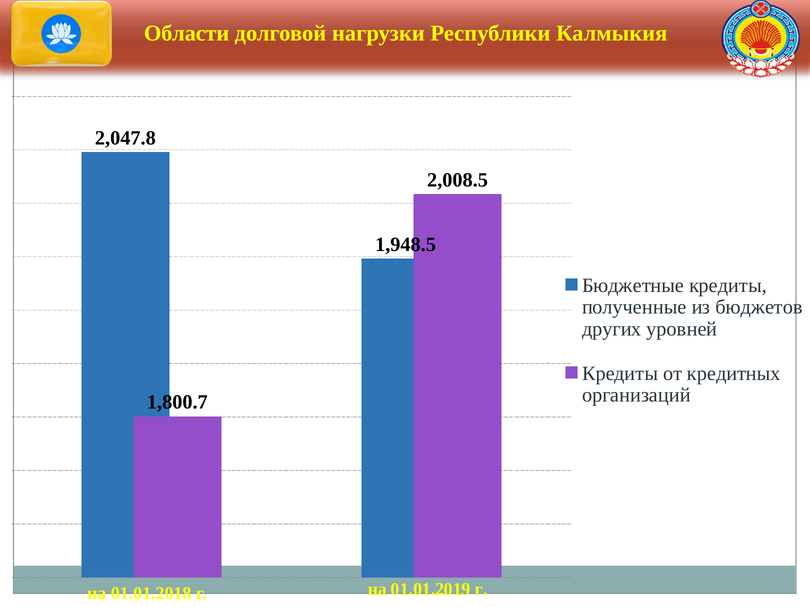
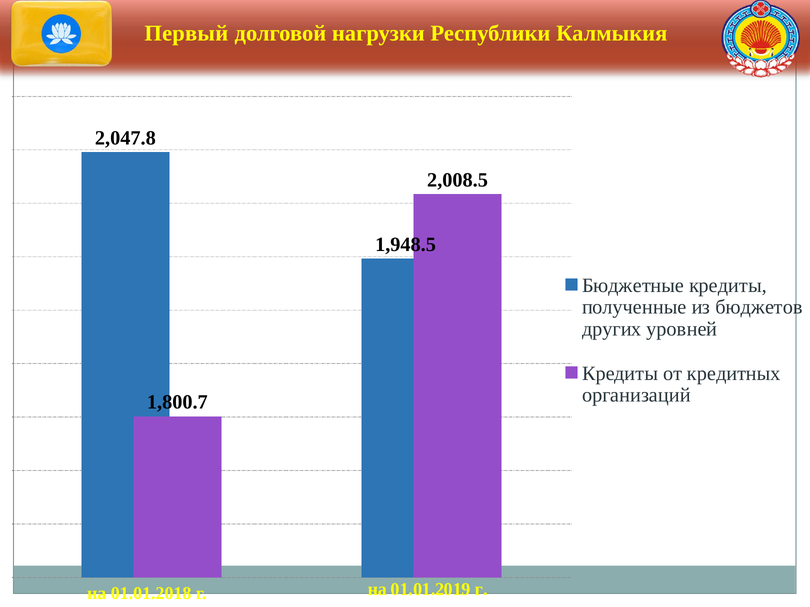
Области: Области -> Первый
